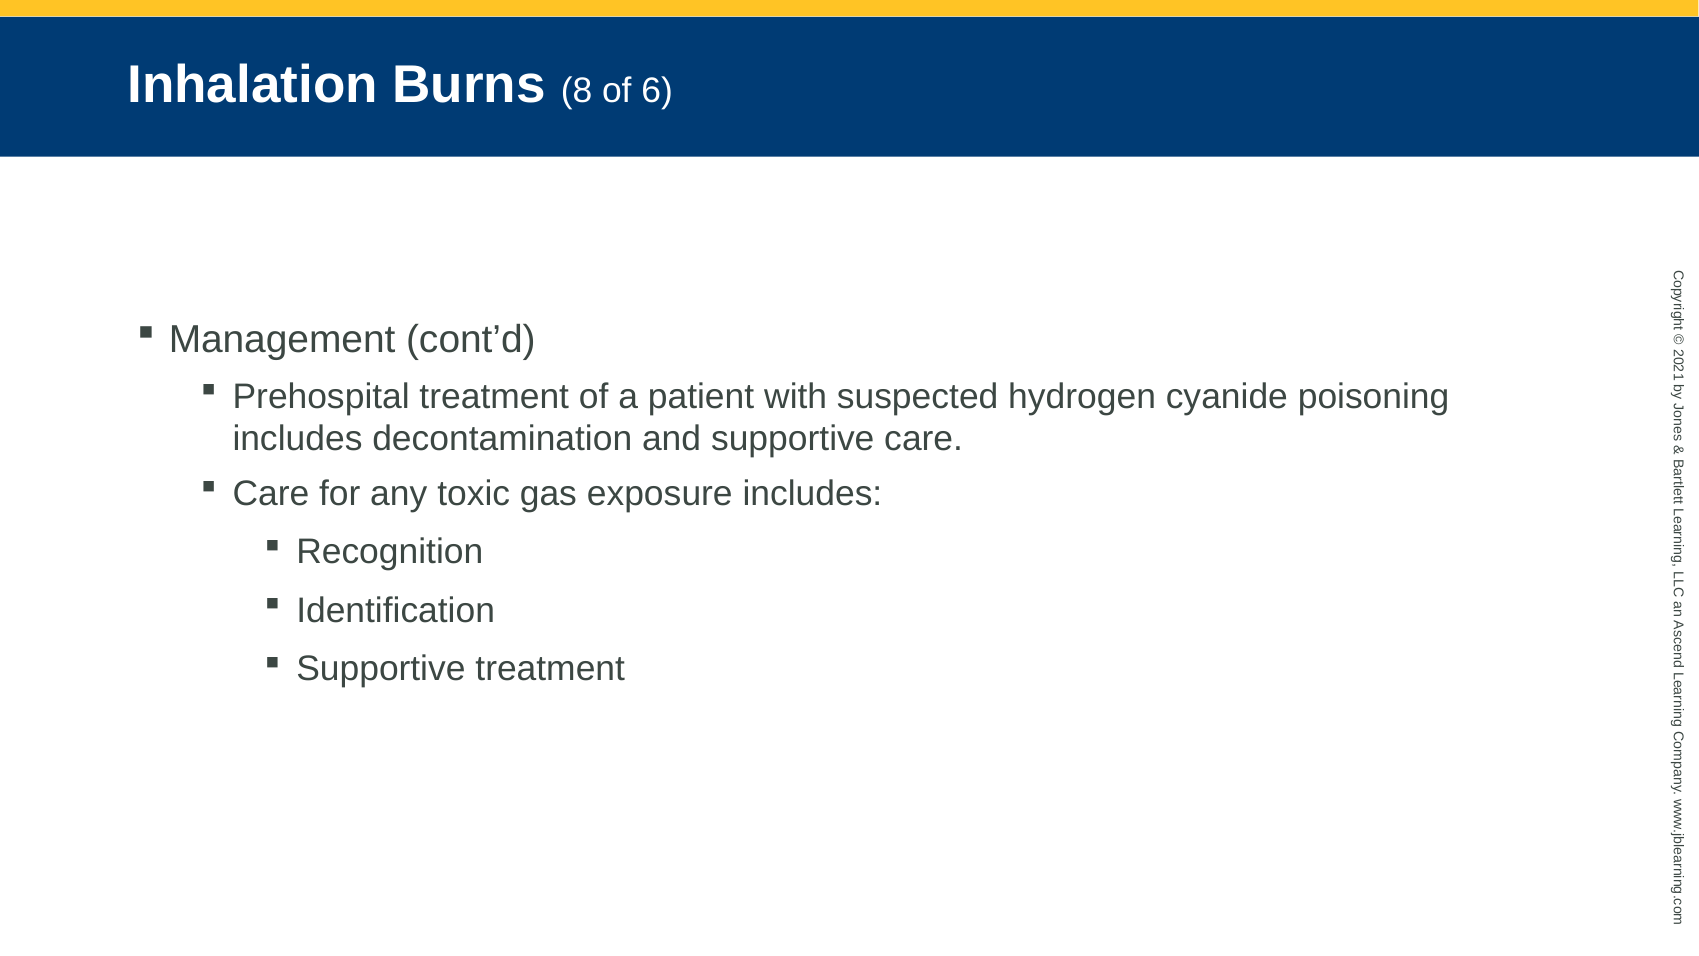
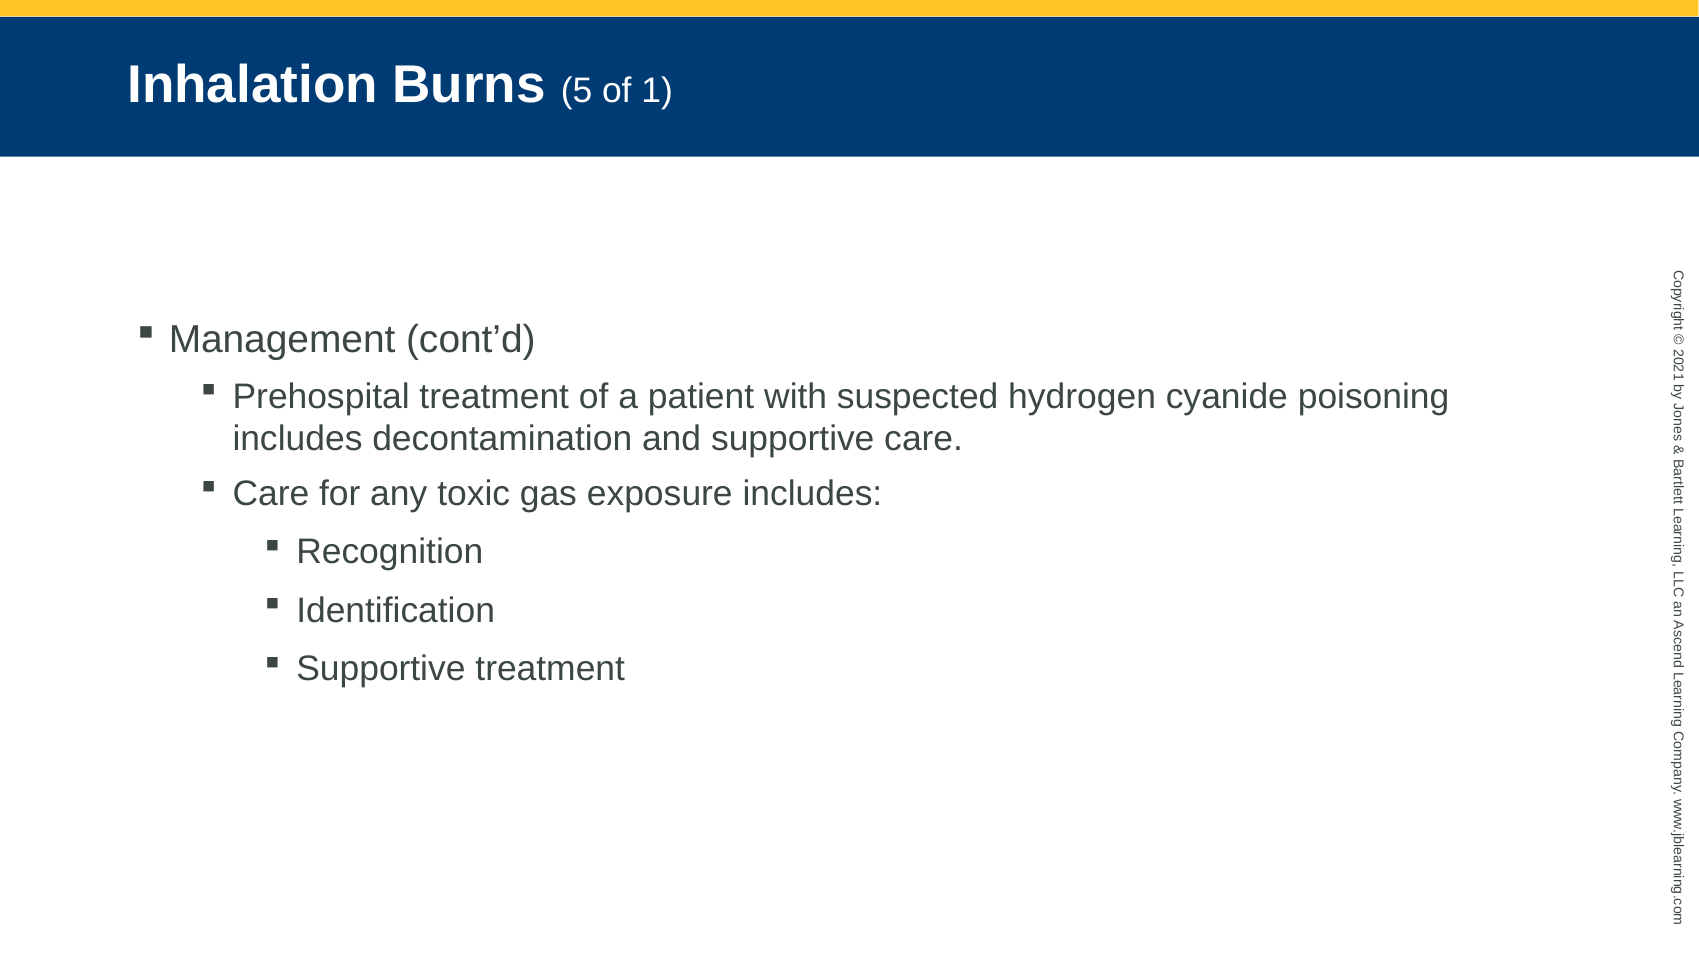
8: 8 -> 5
of 6: 6 -> 1
